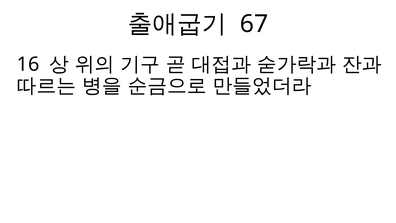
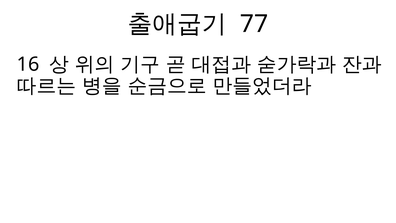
67: 67 -> 77
